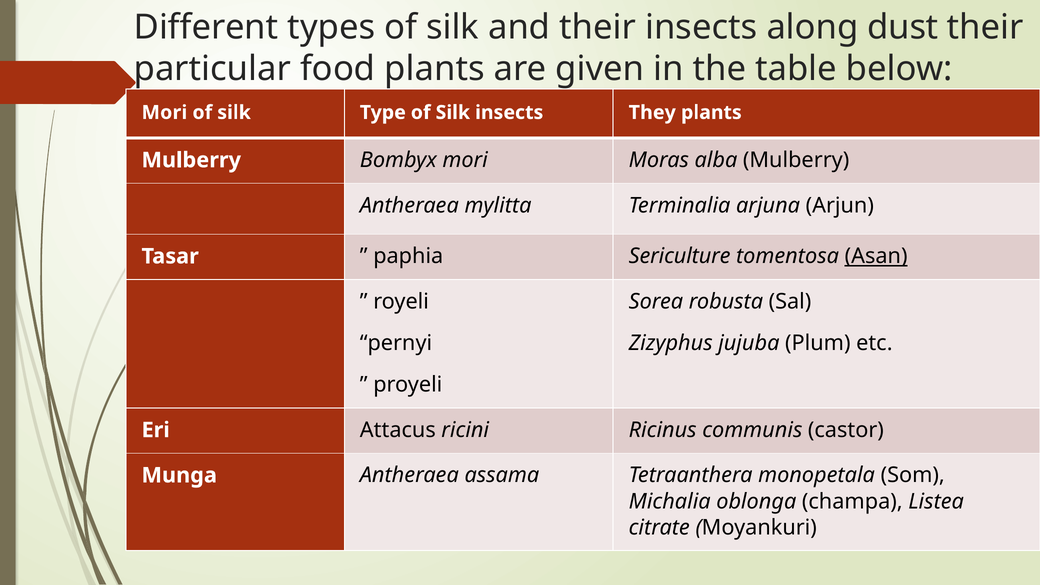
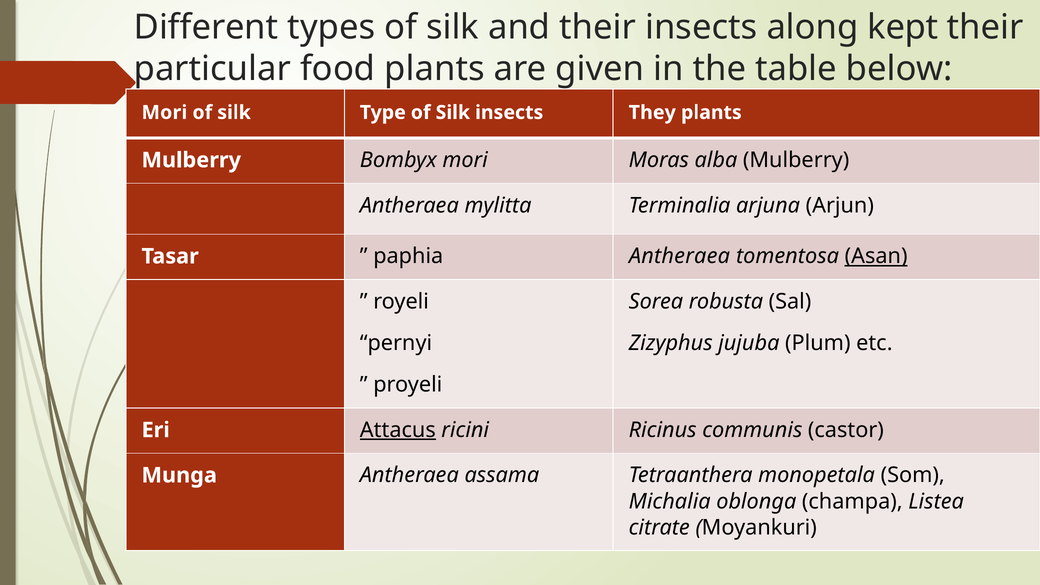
dust: dust -> kept
paphia Sericulture: Sericulture -> Antheraea
Attacus underline: none -> present
